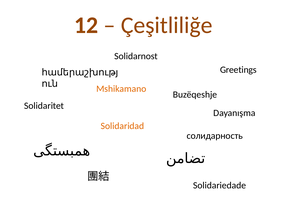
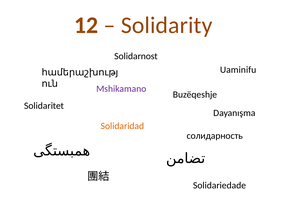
Çeşitliliğe: Çeşitliliğe -> Solidarity
Greetings: Greetings -> Uaminifu
Mshikamano colour: orange -> purple
